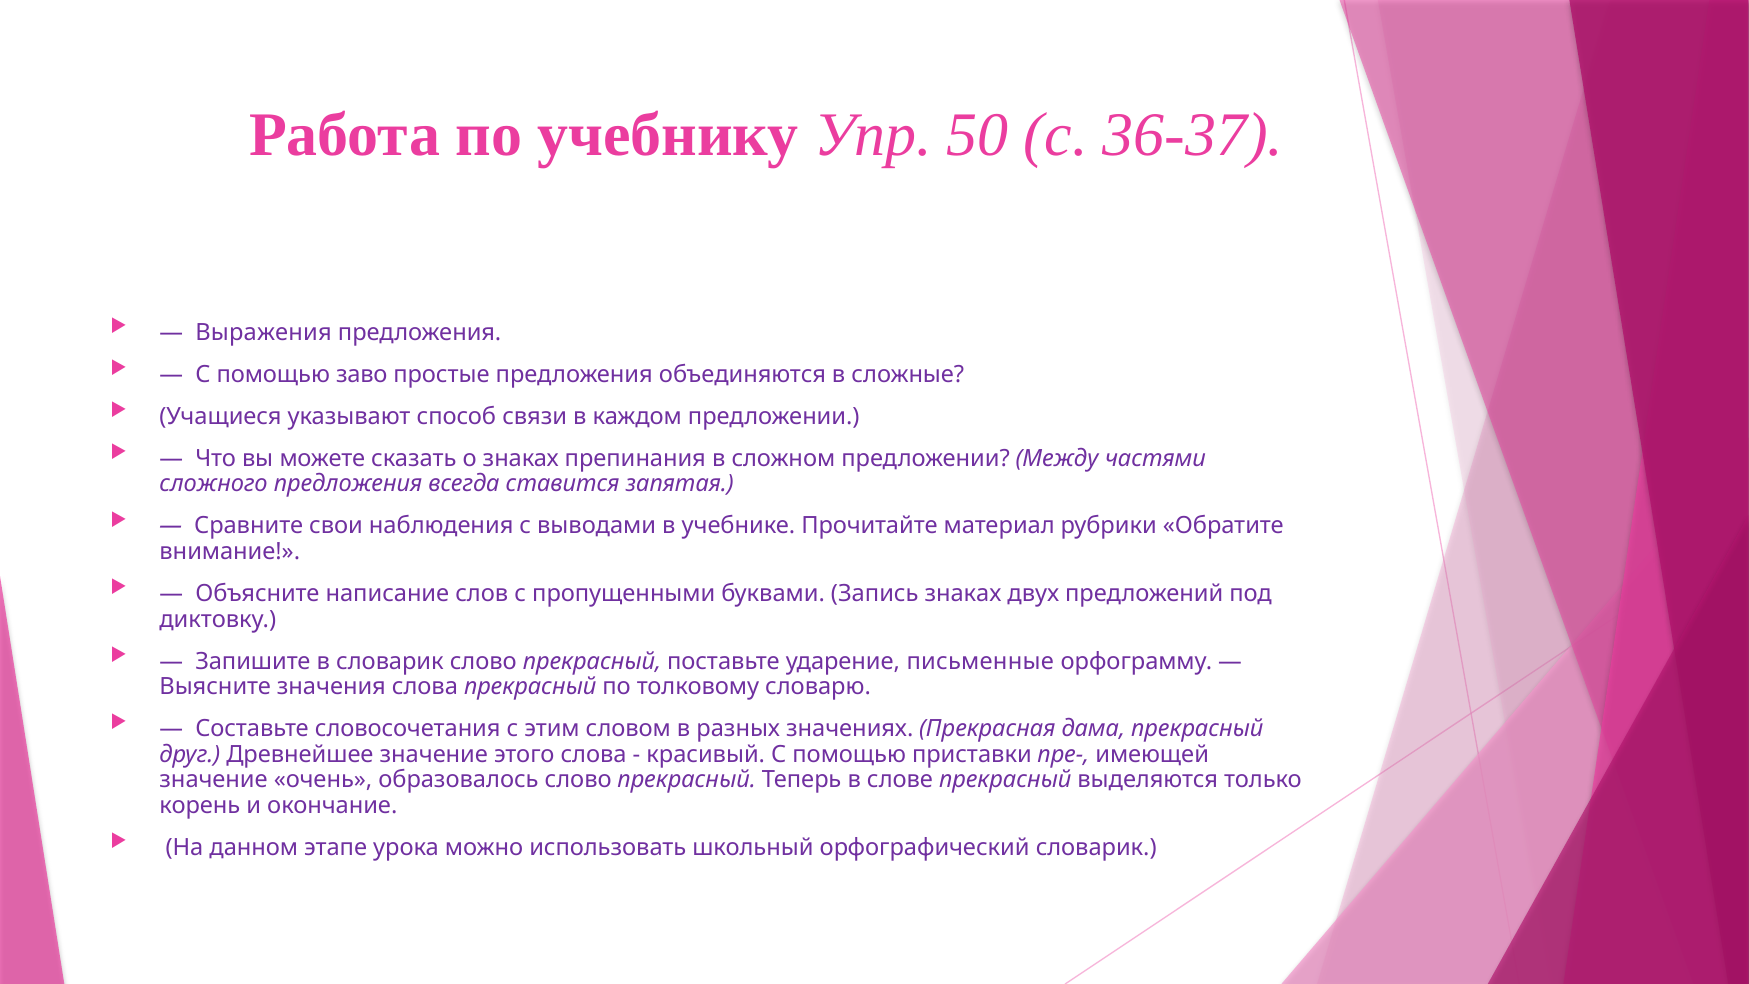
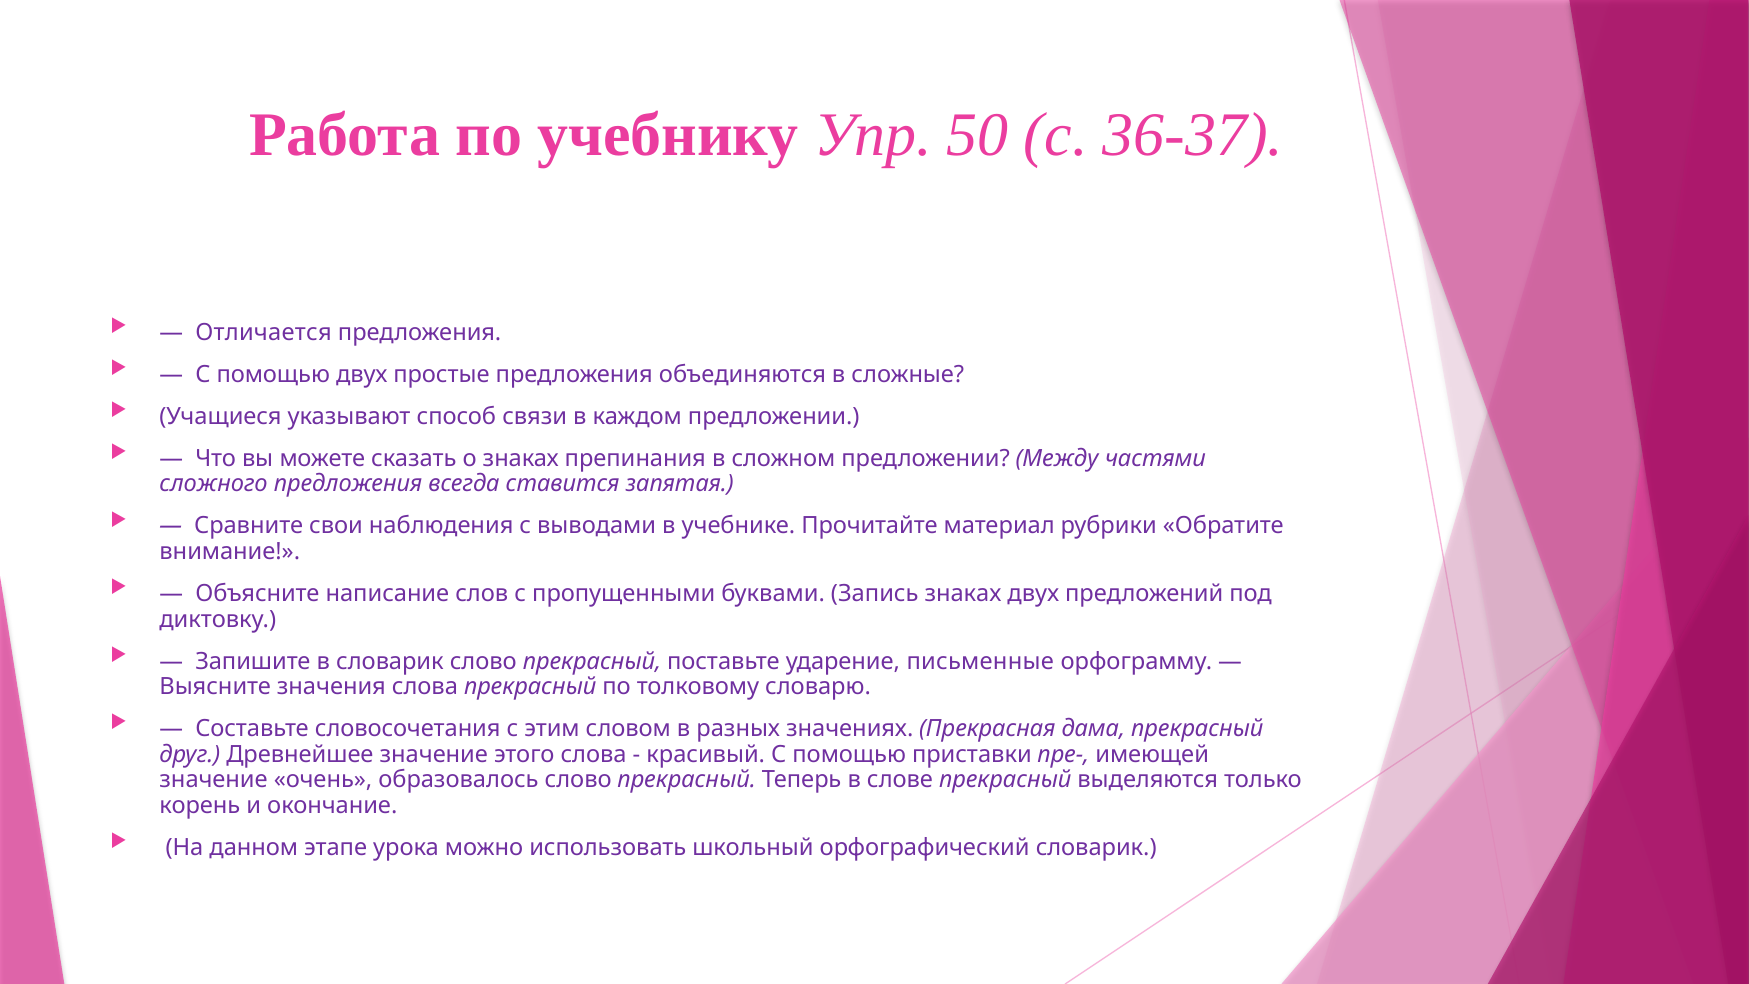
Выражения: Выражения -> Отличается
помощью заво: заво -> двух
